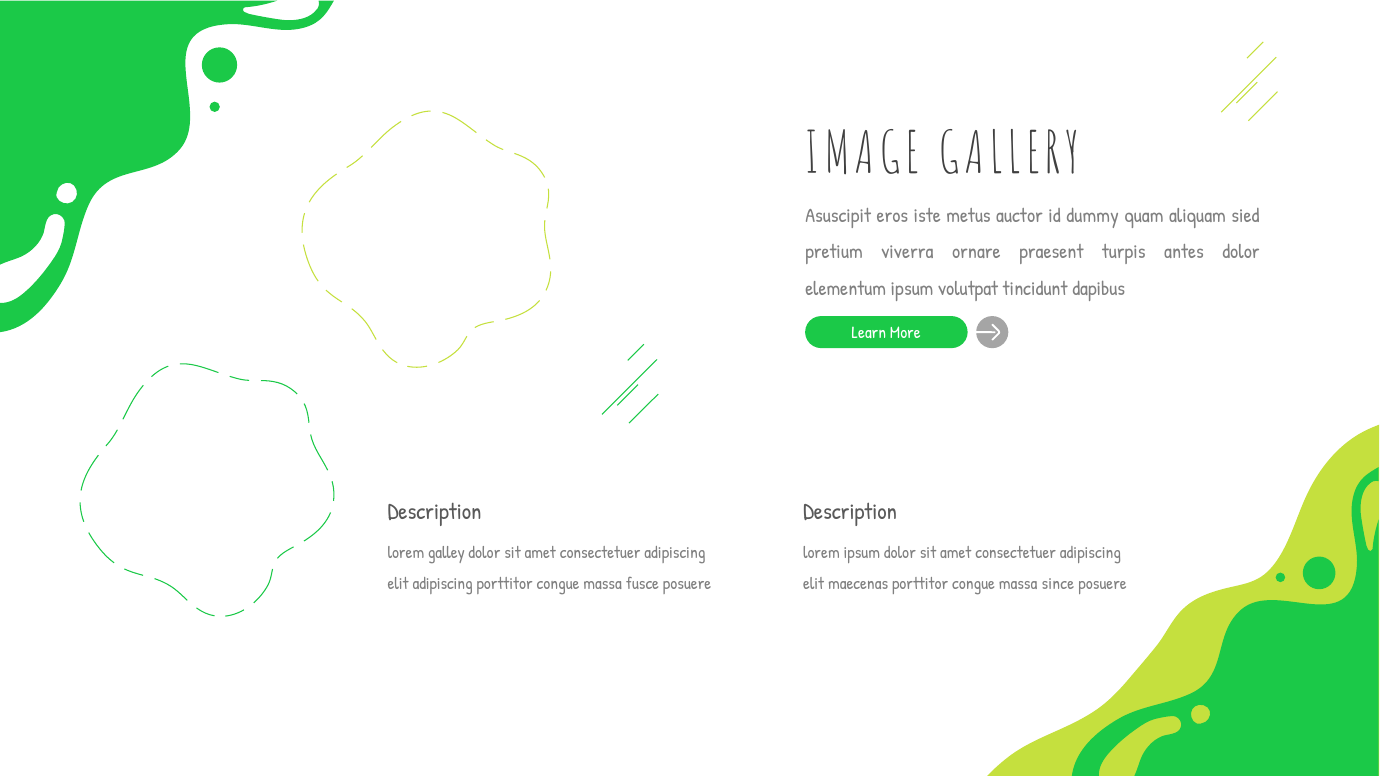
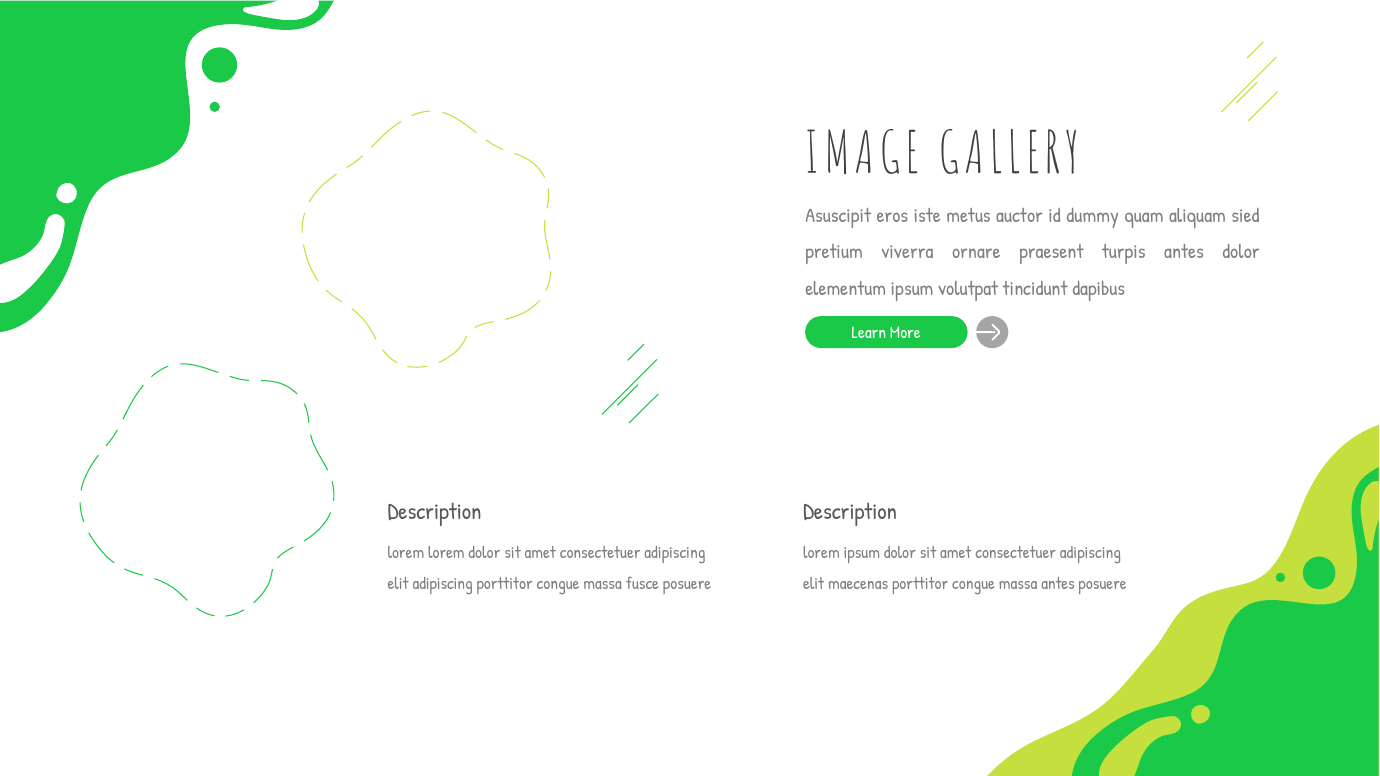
lorem galley: galley -> lorem
massa since: since -> antes
